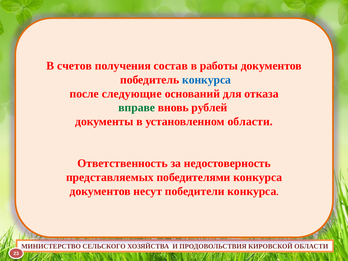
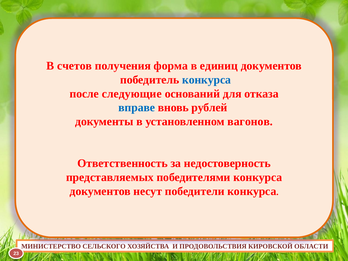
состав: состав -> форма
работы: работы -> единиц
вправе colour: green -> blue
установленном области: области -> вагонов
